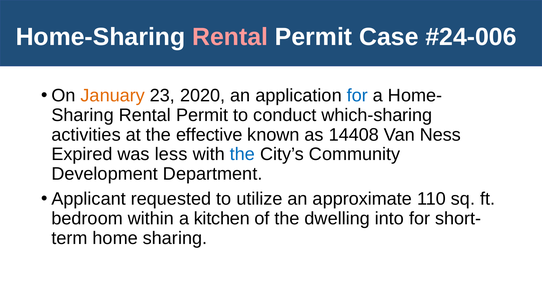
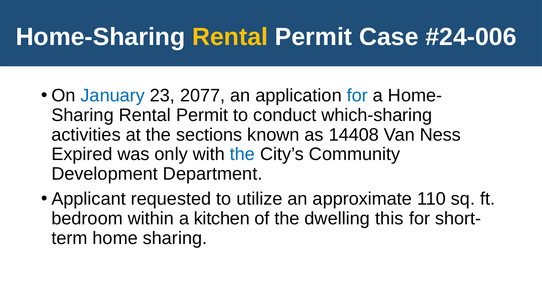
Rental at (230, 37) colour: pink -> yellow
January colour: orange -> blue
2020: 2020 -> 2077
effective: effective -> sections
less: less -> only
into: into -> this
